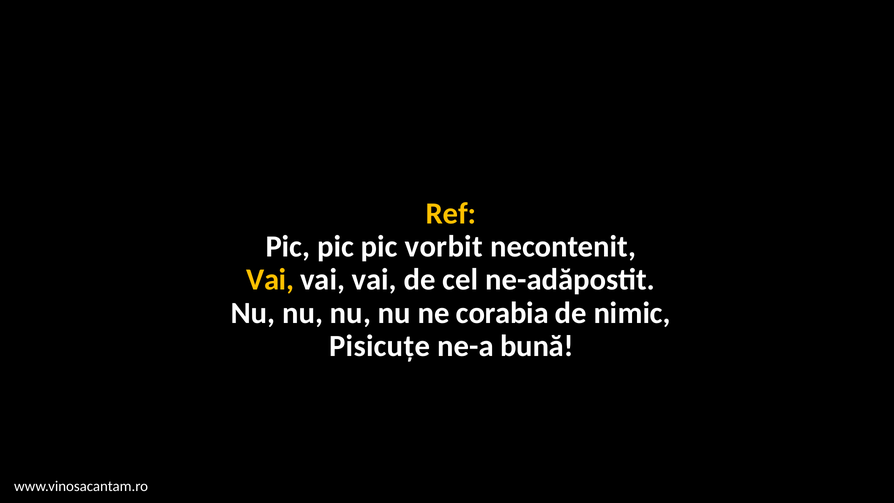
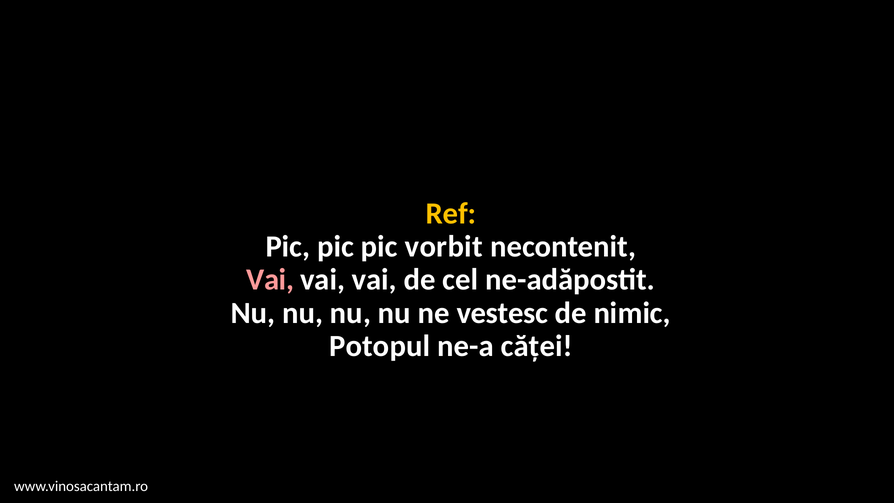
Vai at (270, 280) colour: yellow -> pink
corabia: corabia -> vestesc
Pisicuțe: Pisicuțe -> Potopul
bună: bună -> căței
